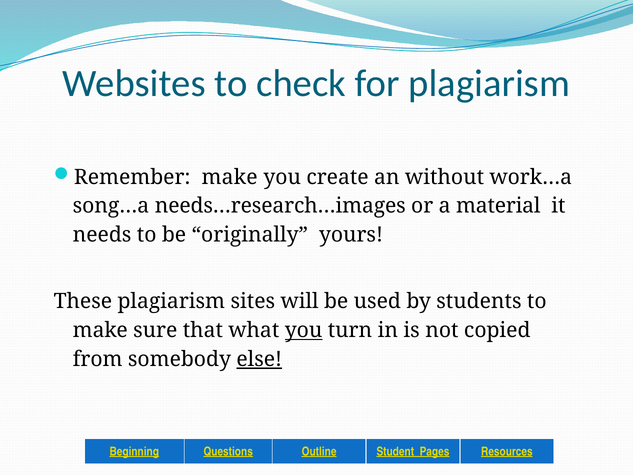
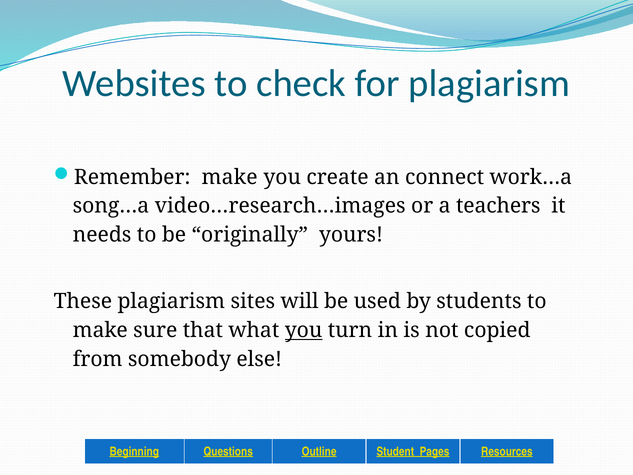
without: without -> connect
needs…research…images: needs…research…images -> video…research…images
material: material -> teachers
else underline: present -> none
